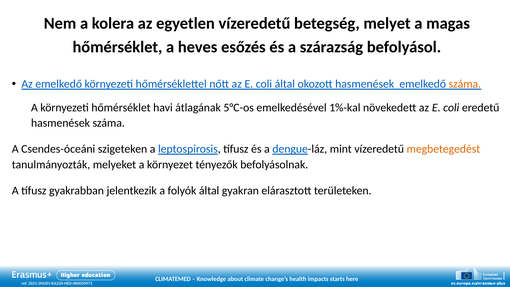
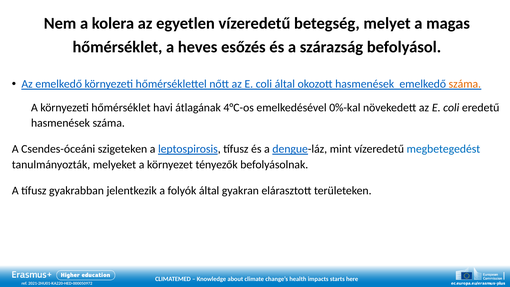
5°C-os: 5°C-os -> 4°C-os
1%-kal: 1%-kal -> 0%-kal
megbetegedést colour: orange -> blue
